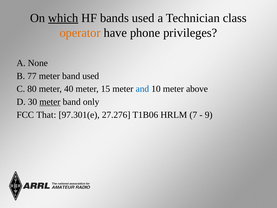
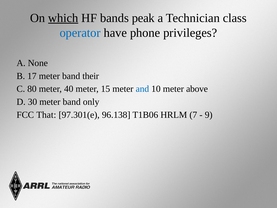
bands used: used -> peak
operator colour: orange -> blue
77: 77 -> 17
band used: used -> their
meter at (50, 102) underline: present -> none
27.276: 27.276 -> 96.138
